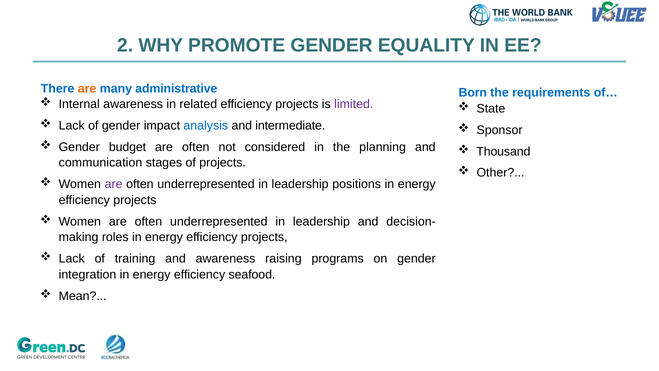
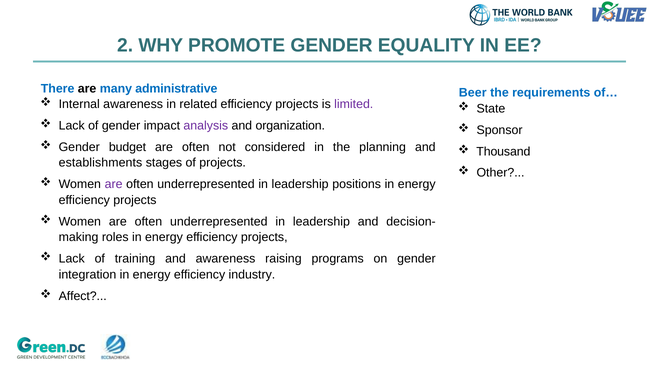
are at (87, 88) colour: orange -> black
Born: Born -> Beer
analysis colour: blue -> purple
intermediate: intermediate -> organization
communication: communication -> establishments
seafood: seafood -> industry
Mean: Mean -> Affect
